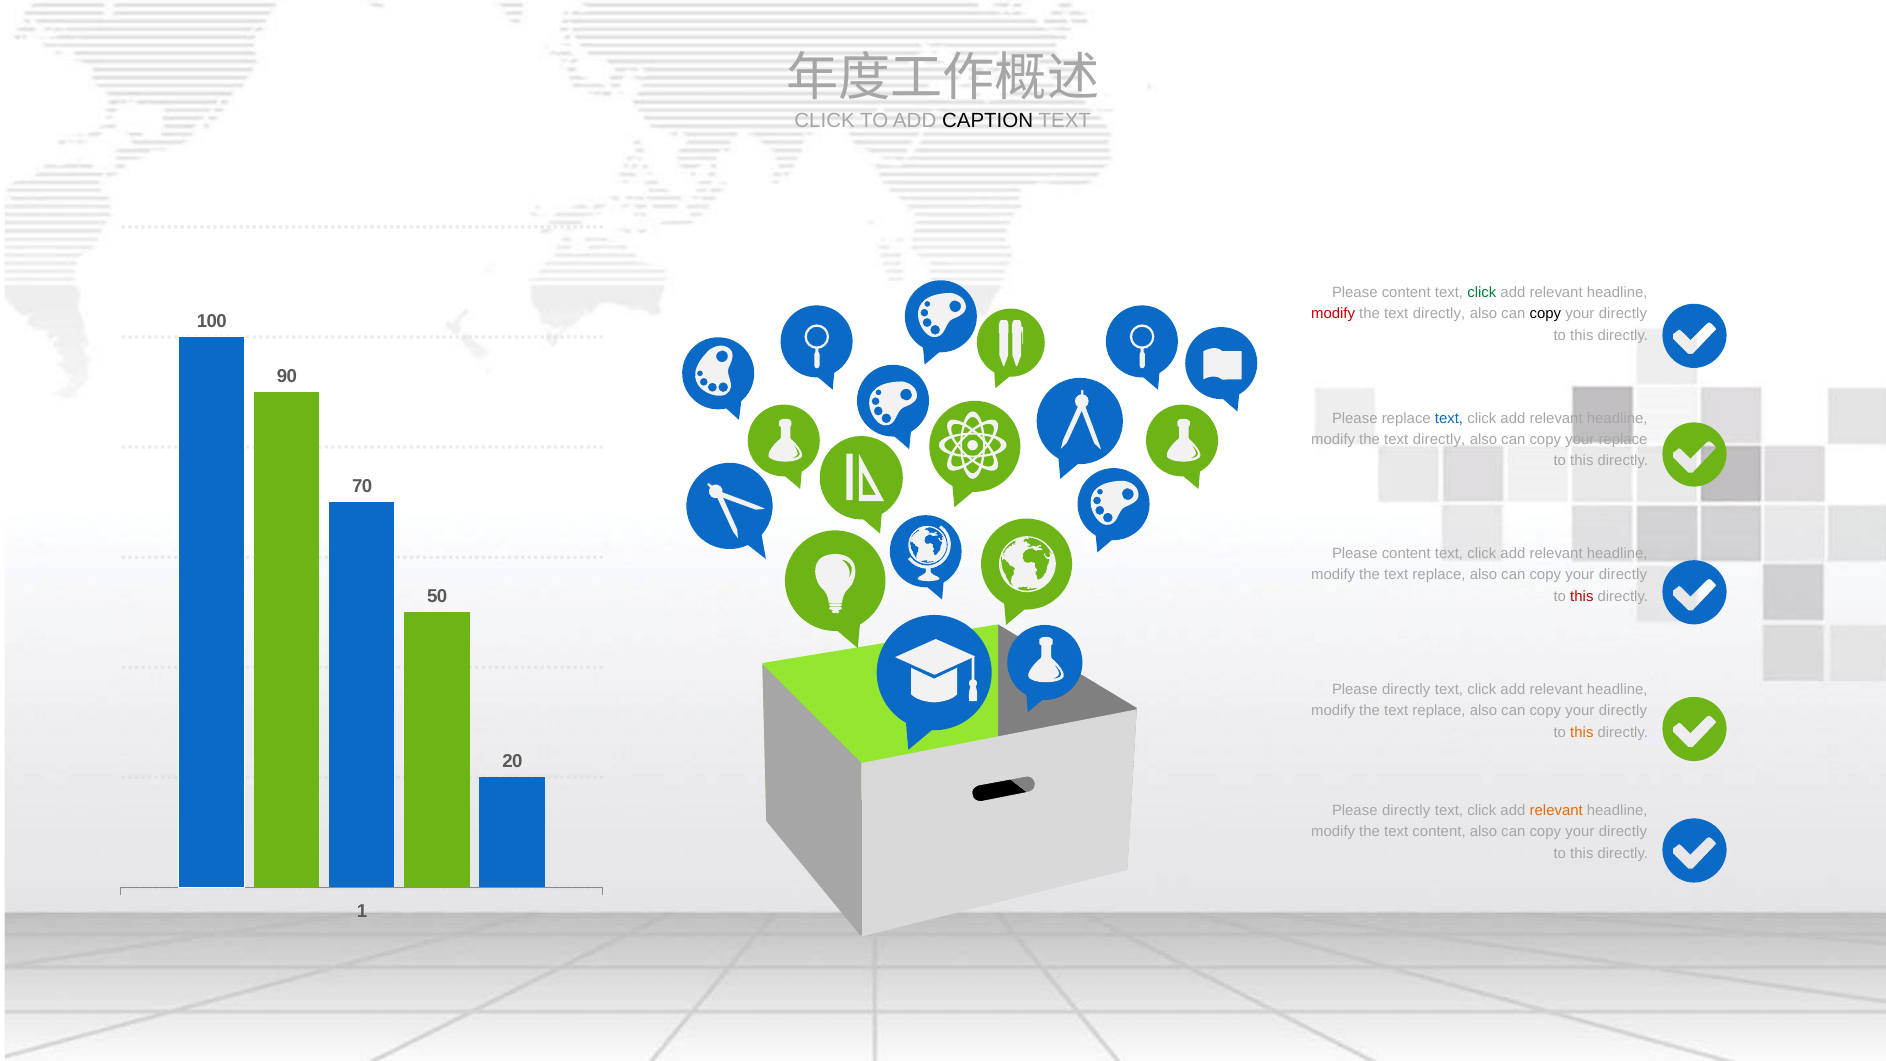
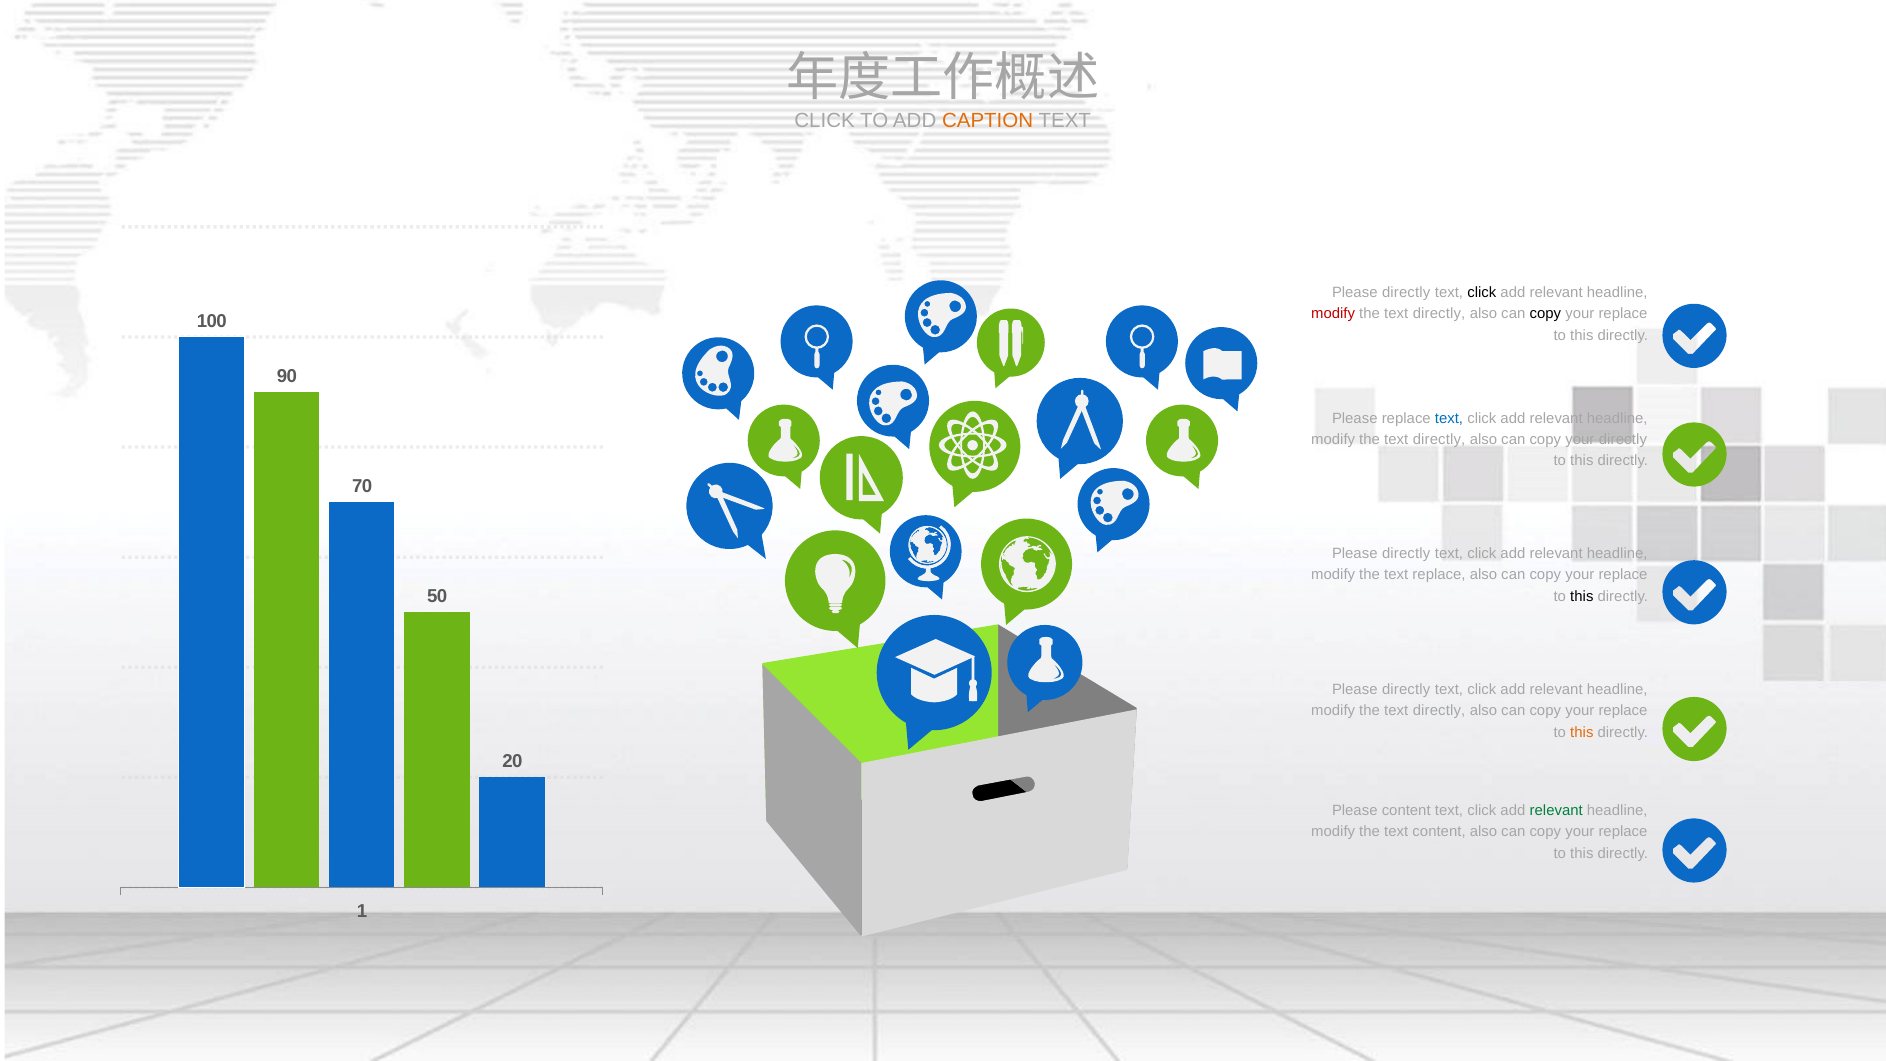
CAPTION colour: black -> orange
content at (1406, 292): content -> directly
click at (1482, 292) colour: green -> black
directly at (1623, 314): directly -> replace
your replace: replace -> directly
content at (1406, 553): content -> directly
directly at (1623, 575): directly -> replace
this at (1582, 596) colour: red -> black
replace at (1439, 711): replace -> directly
directly at (1623, 711): directly -> replace
directly at (1406, 811): directly -> content
relevant at (1556, 811) colour: orange -> green
directly at (1623, 832): directly -> replace
